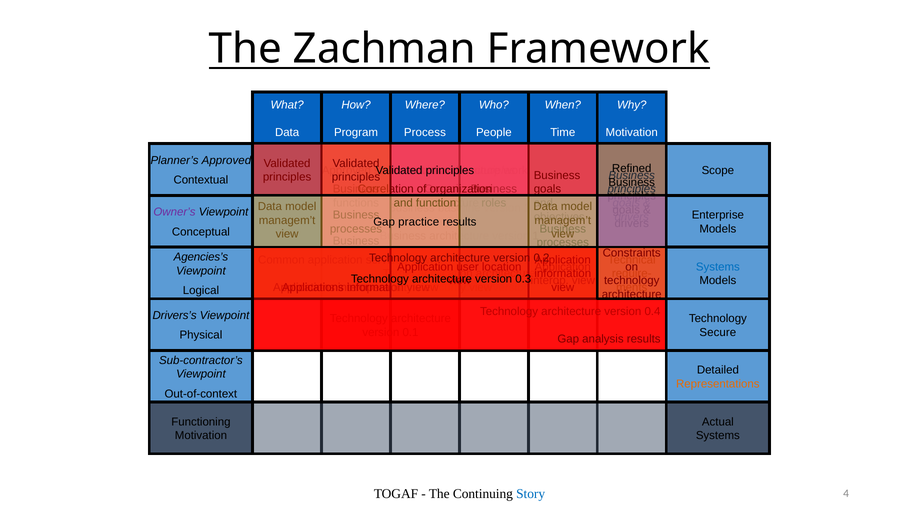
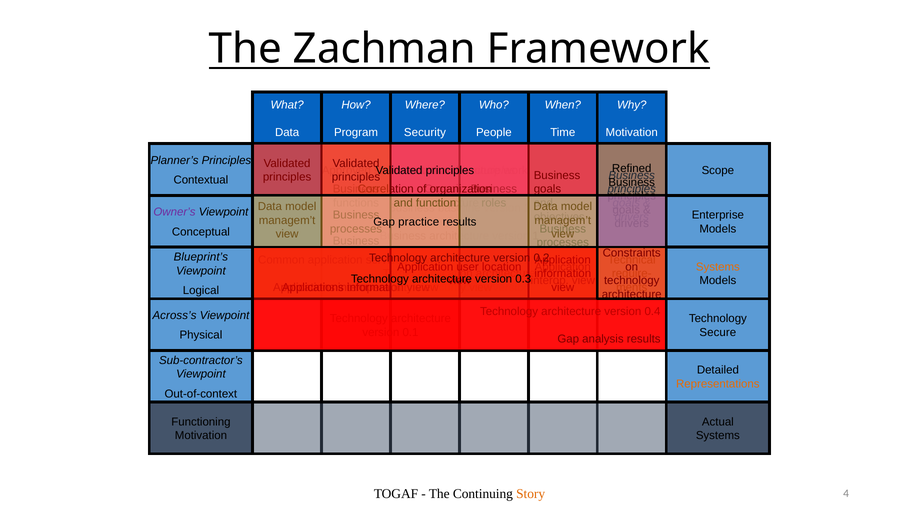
Process at (425, 132): Process -> Security
Planner’s Approved: Approved -> Principles
Agencies’s: Agencies’s -> Blueprint’s
Systems at (718, 267) colour: blue -> orange
Drivers’s: Drivers’s -> Across’s
Story colour: blue -> orange
